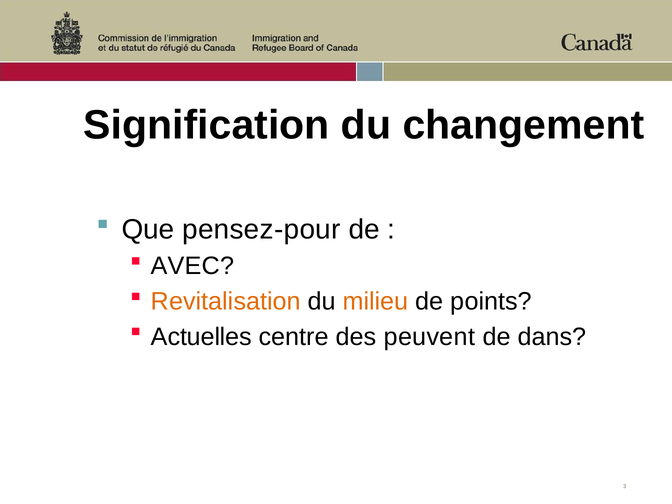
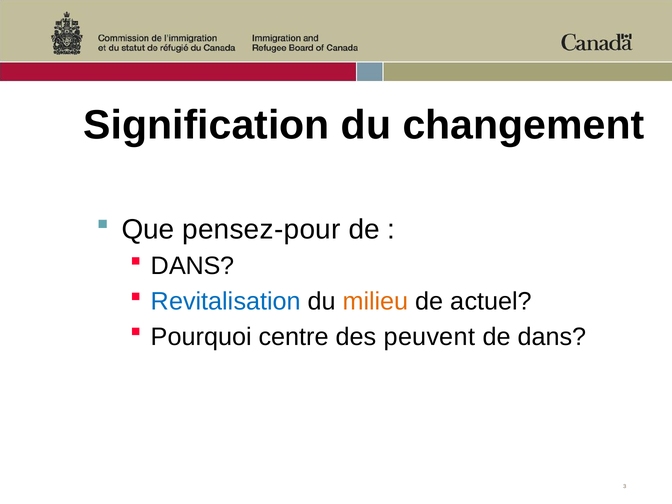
AVEC at (193, 266): AVEC -> DANS
Revitalisation colour: orange -> blue
points: points -> actuel
Actuelles: Actuelles -> Pourquoi
